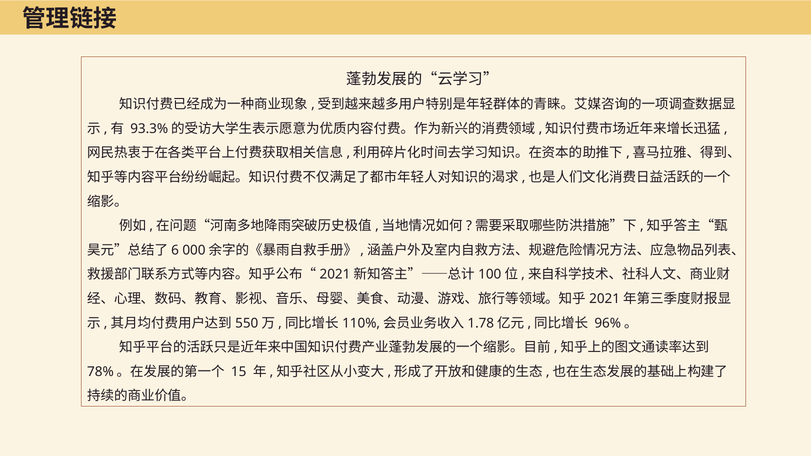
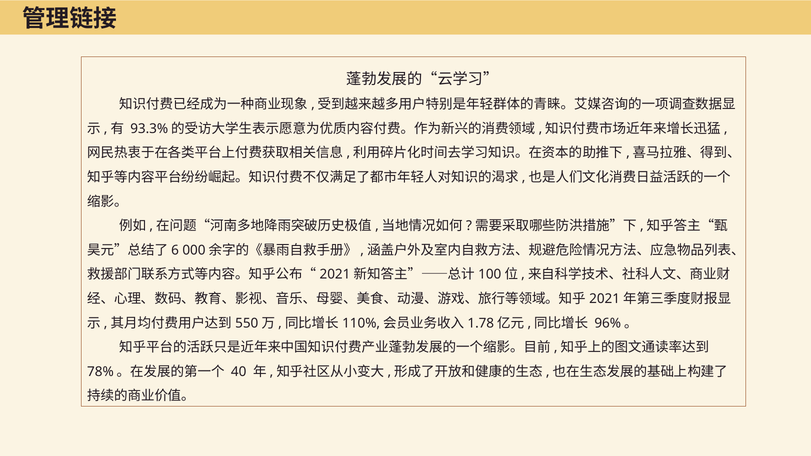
15: 15 -> 40
